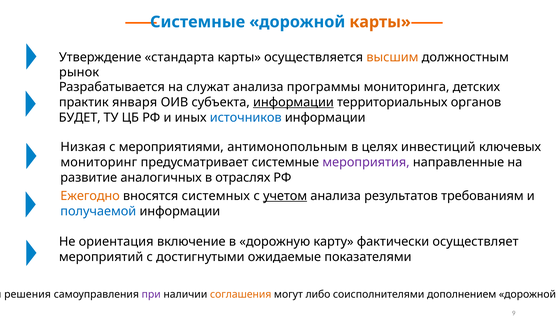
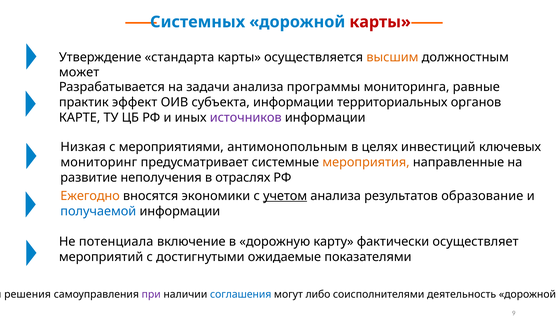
Системные at (198, 22): Системные -> Системных
карты at (380, 22) colour: orange -> red
рынок: рынок -> может
служат: служат -> задачи
детских: детских -> равные
января: января -> эффект
информации at (293, 102) underline: present -> none
БУДЕТ: БУДЕТ -> КАРТЕ
источников colour: blue -> purple
мероприятия colour: purple -> orange
аналогичных: аналогичных -> неполучения
системных: системных -> экономики
требованиям: требованиям -> образование
ориентация: ориентация -> потенциала
соглашения colour: orange -> blue
дополнением: дополнением -> деятельность
